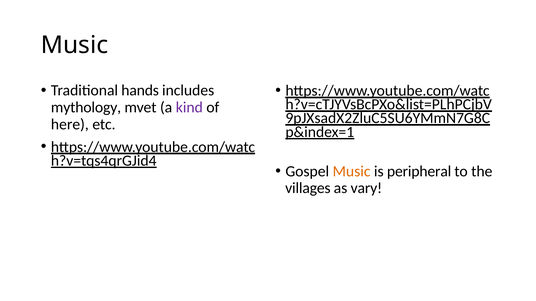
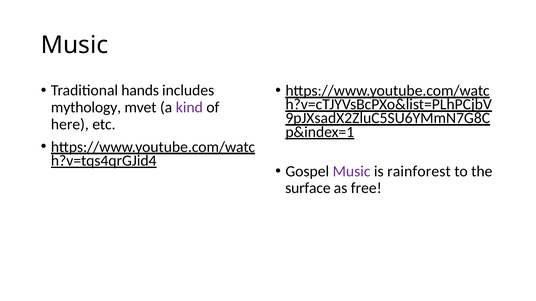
Music at (352, 172) colour: orange -> purple
peripheral: peripheral -> rainforest
villages: villages -> surface
vary: vary -> free
